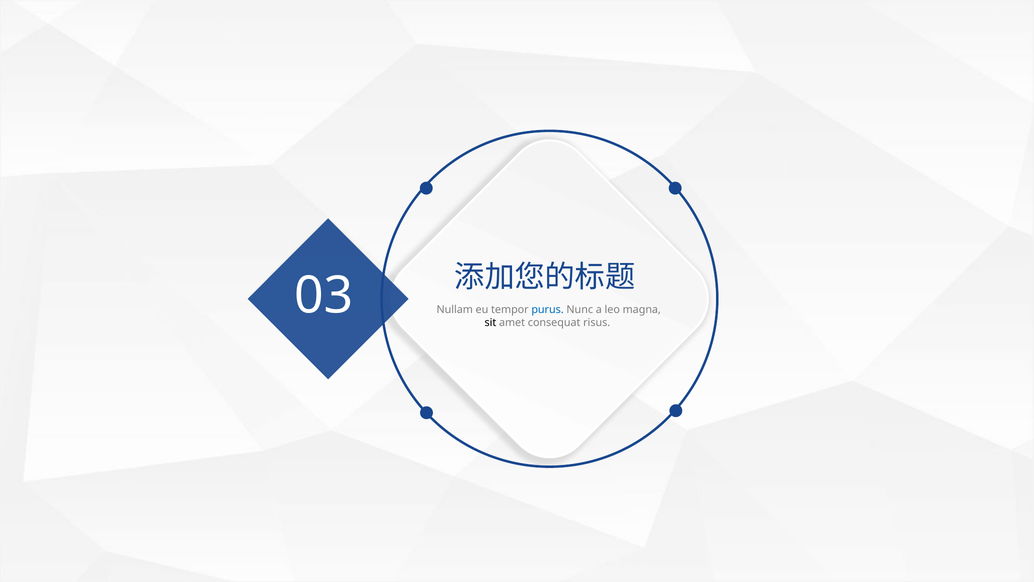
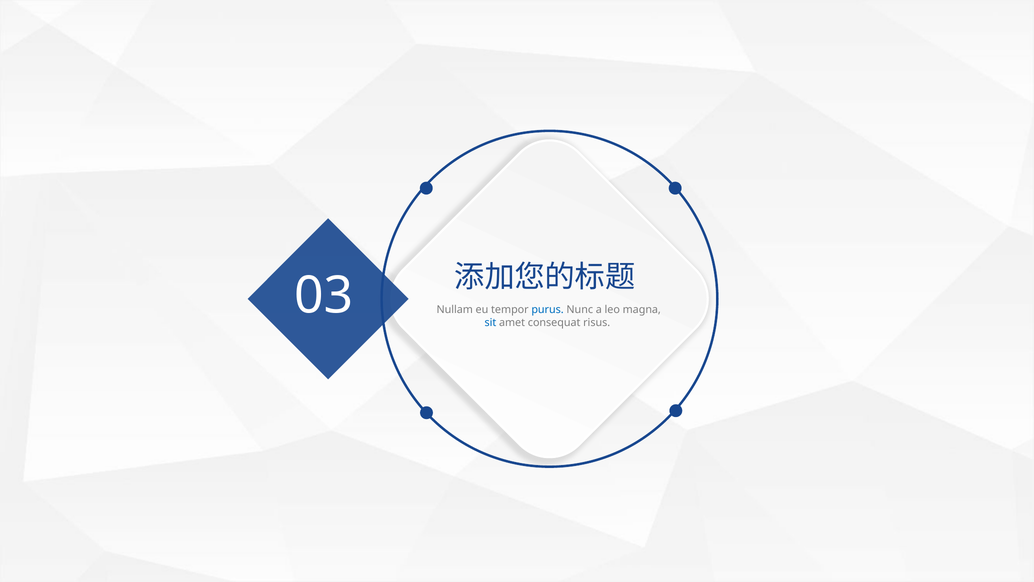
sit colour: black -> blue
